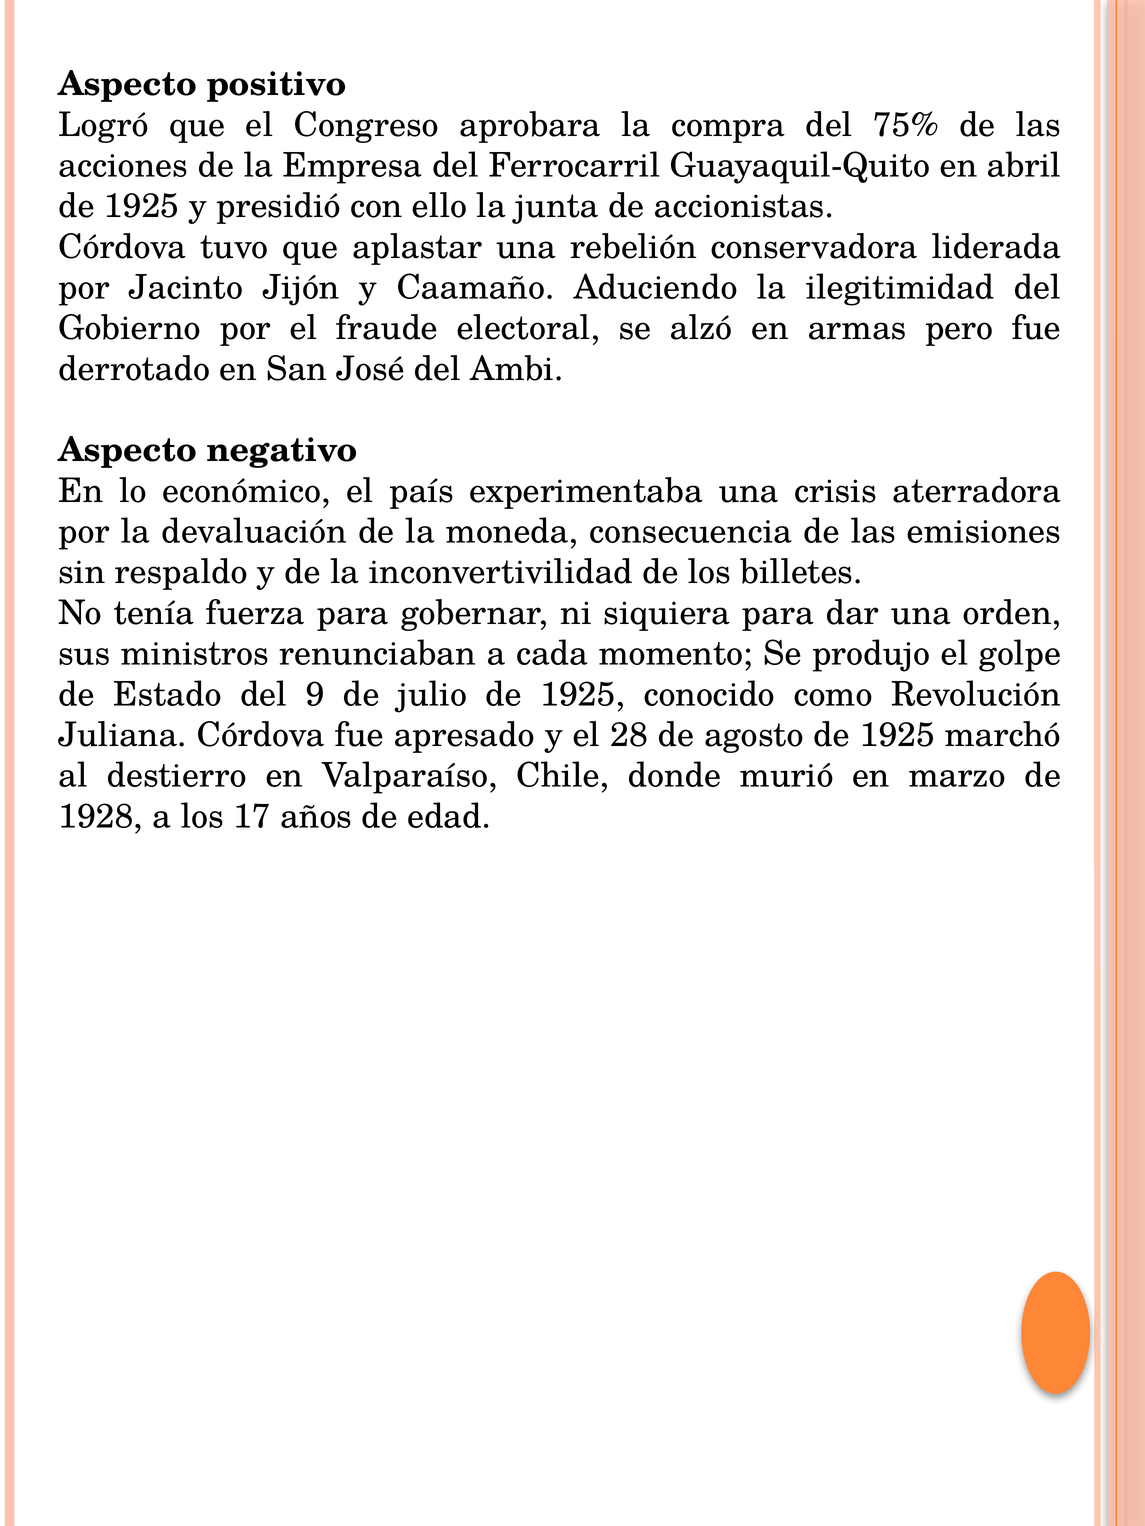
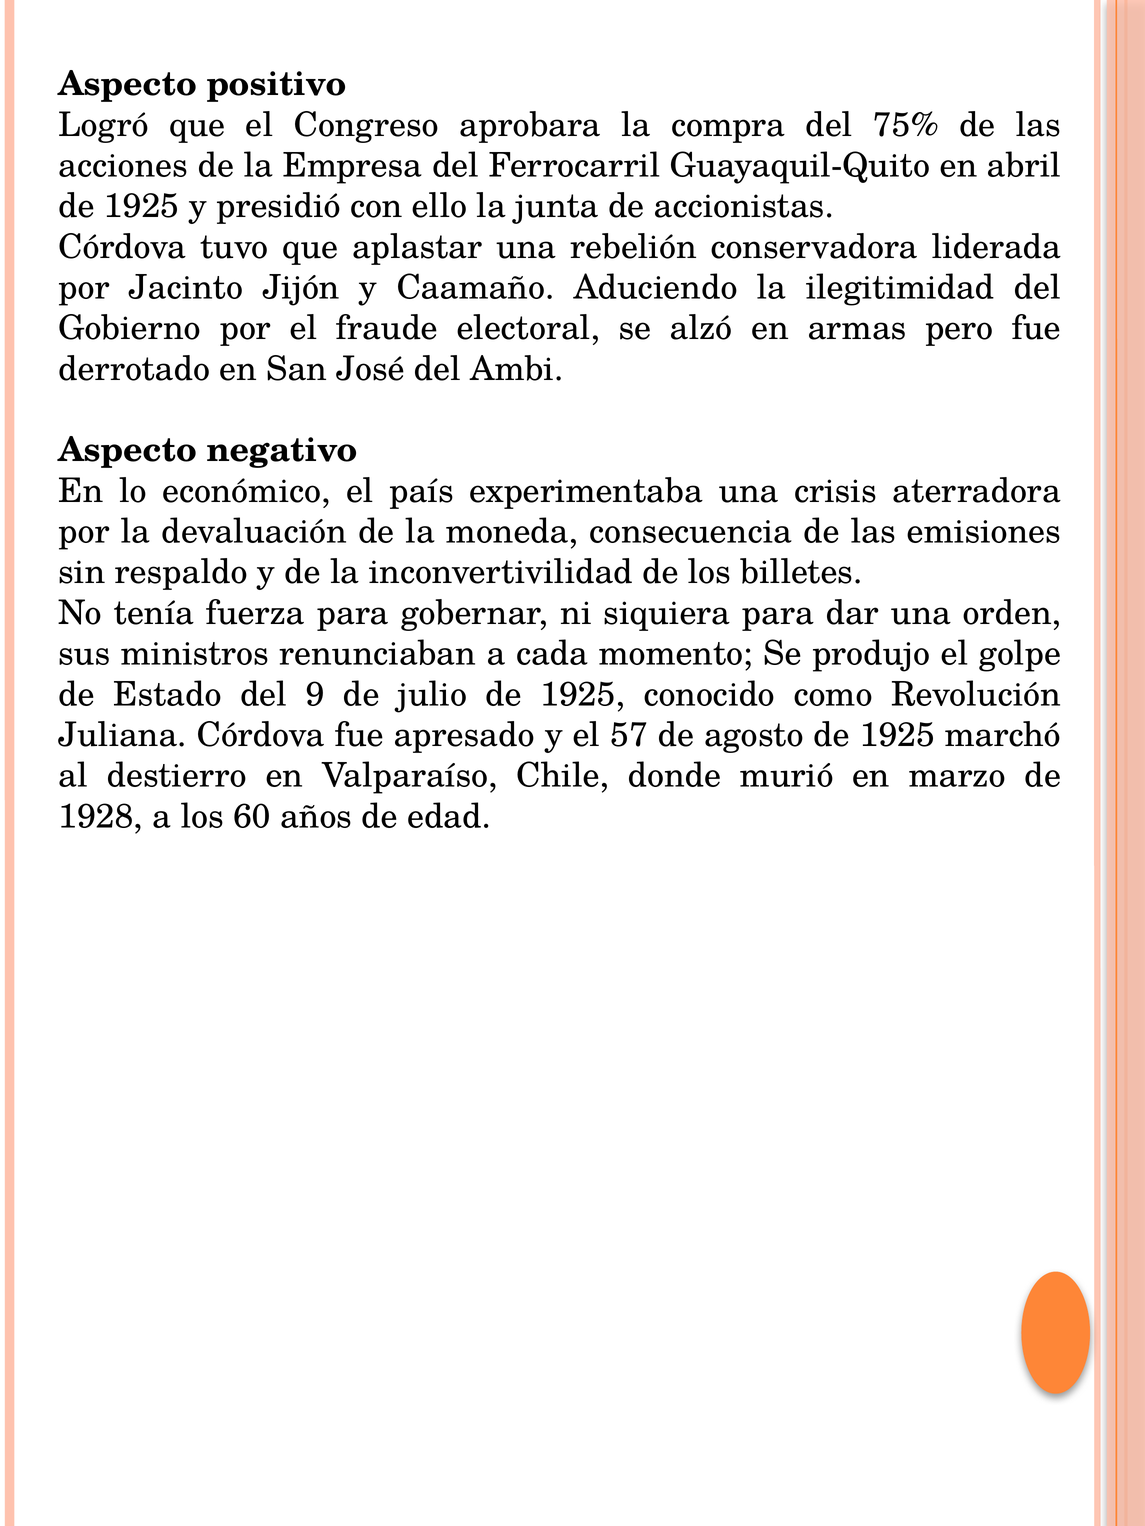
28: 28 -> 57
17: 17 -> 60
